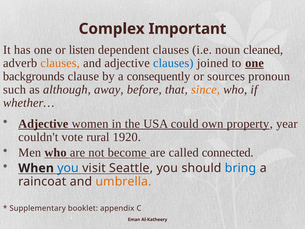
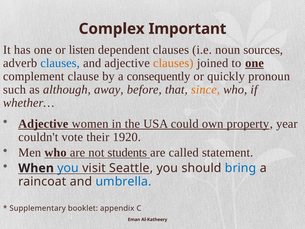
cleaned: cleaned -> sources
clauses at (60, 63) colour: orange -> blue
clauses at (173, 63) colour: blue -> orange
backgrounds: backgrounds -> complement
sources: sources -> quickly
rural: rural -> their
become: become -> students
connected: connected -> statement
umbrella colour: orange -> blue
